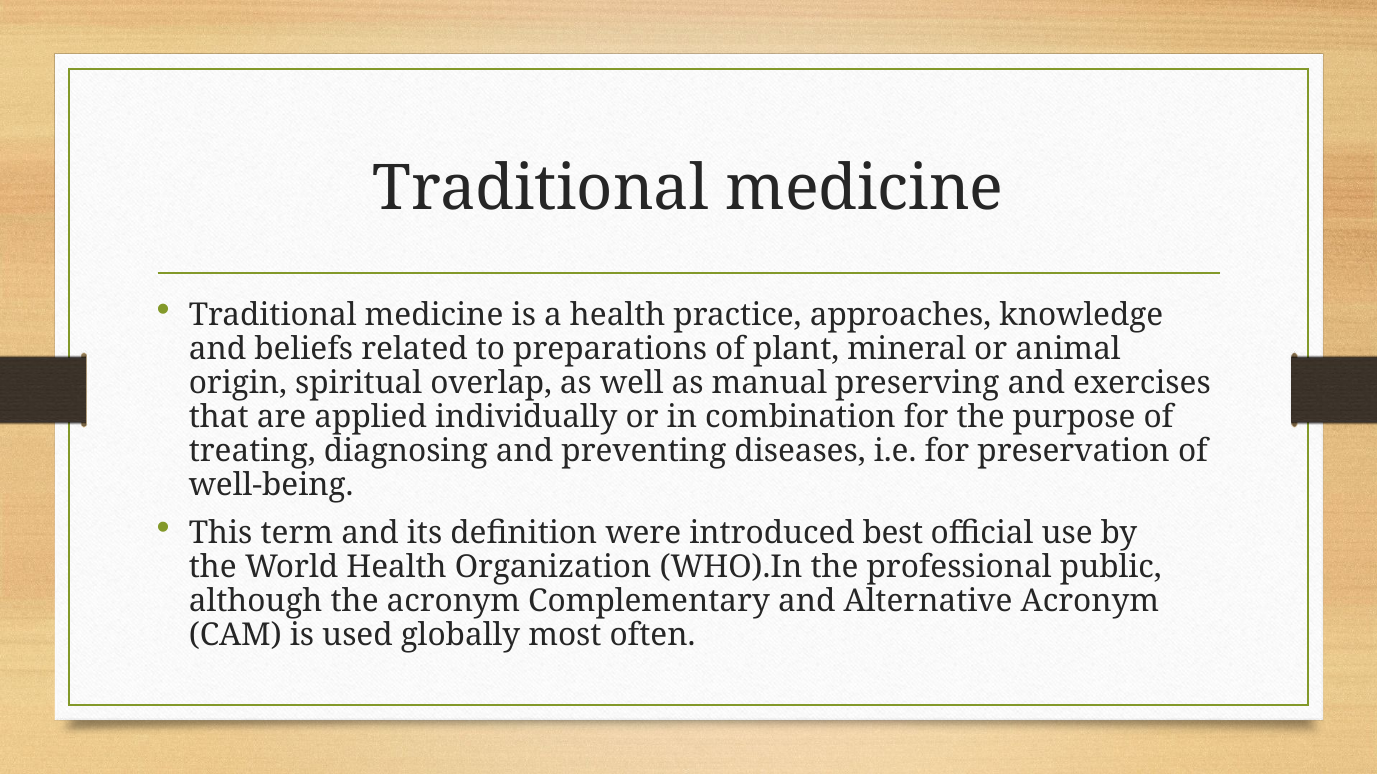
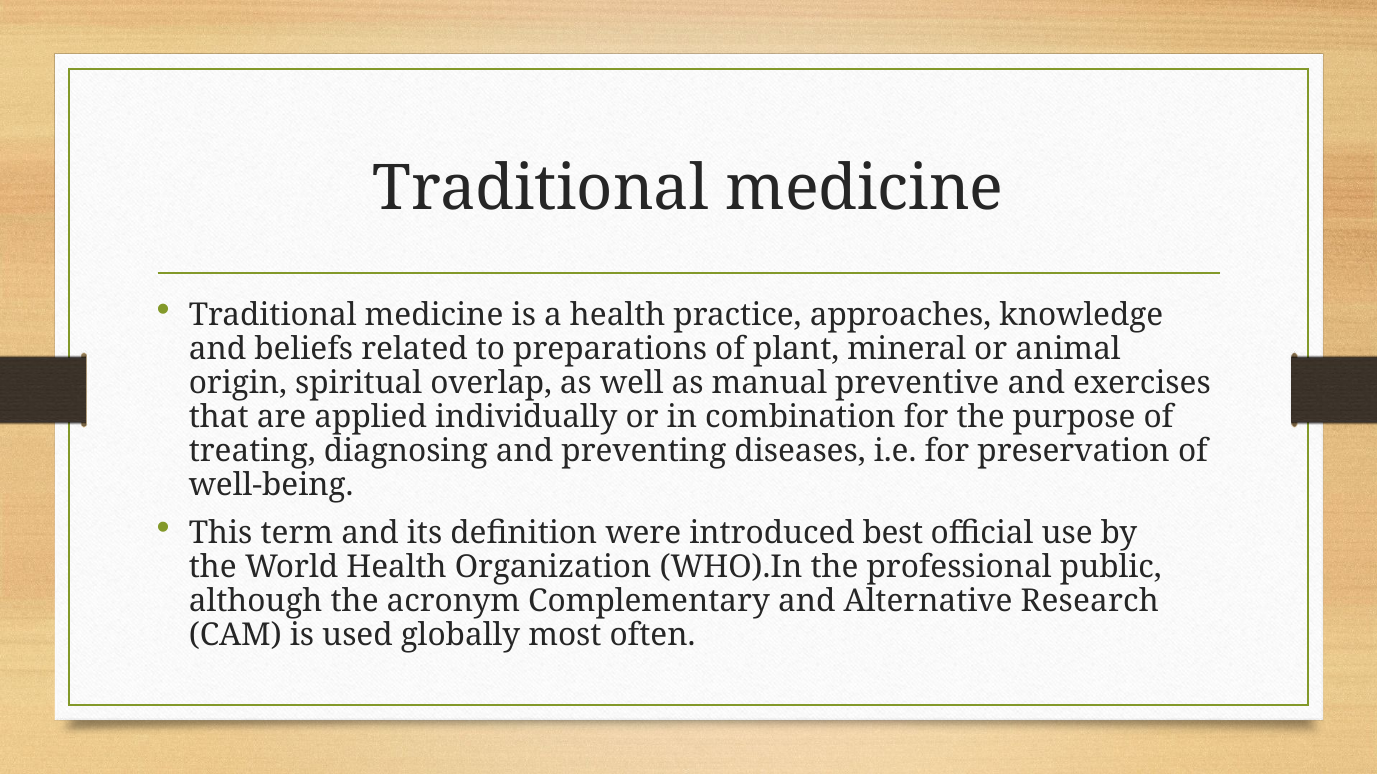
preserving: preserving -> preventive
Alternative Acronym: Acronym -> Research
